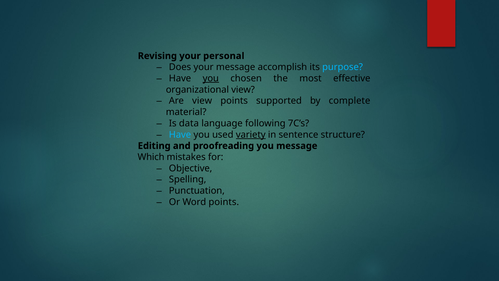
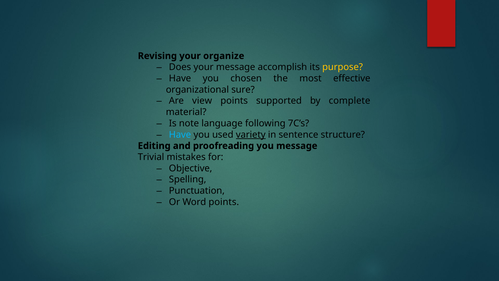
personal: personal -> organize
purpose colour: light blue -> yellow
you at (211, 78) underline: present -> none
organizational view: view -> sure
data: data -> note
Which: Which -> Trivial
